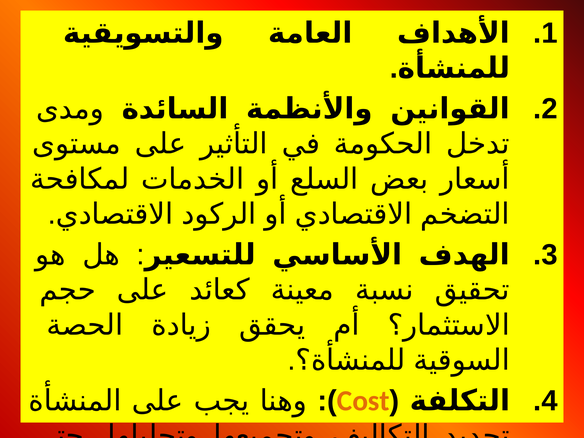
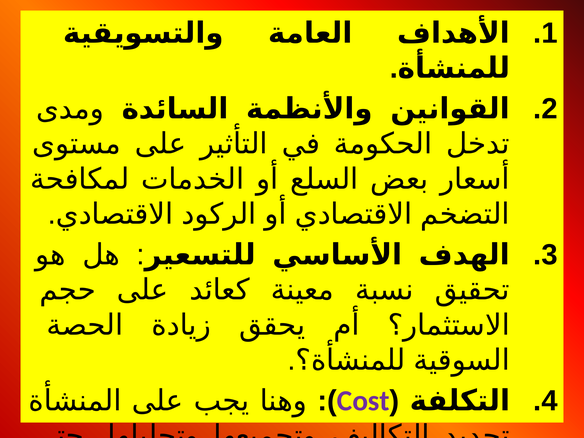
Cost colour: orange -> purple
